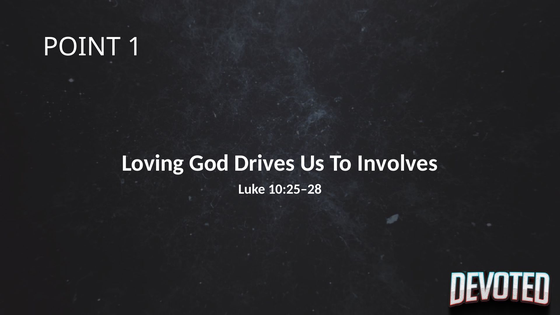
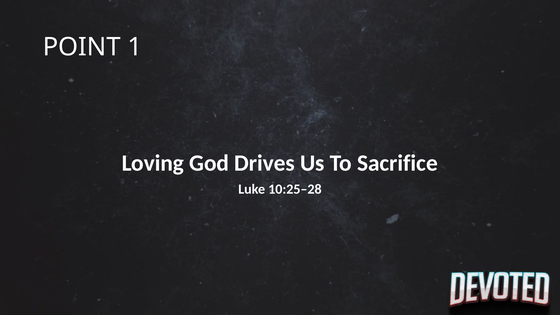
Involves: Involves -> Sacrifice
